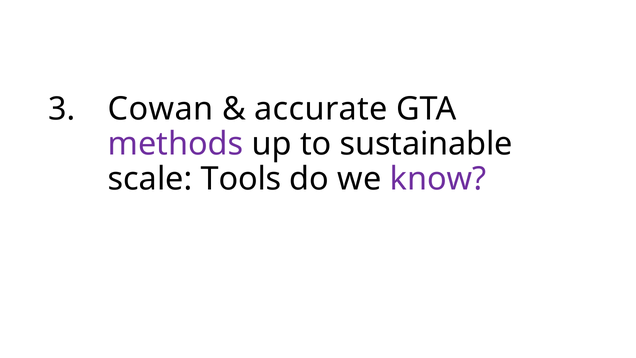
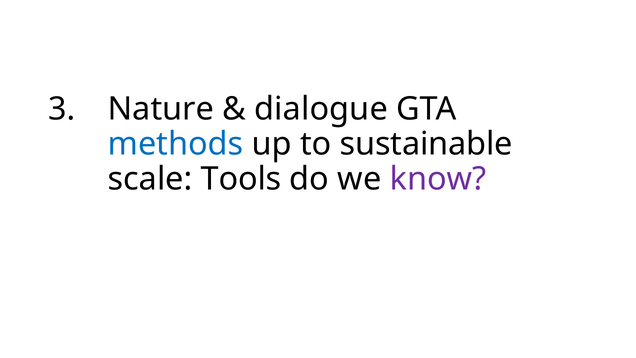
Cowan: Cowan -> Nature
accurate: accurate -> dialogue
methods colour: purple -> blue
